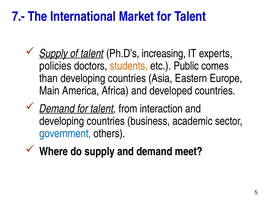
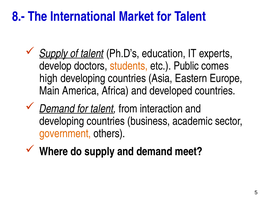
7.-: 7.- -> 8.-
increasing: increasing -> education
policies: policies -> develop
than: than -> high
government colour: blue -> orange
